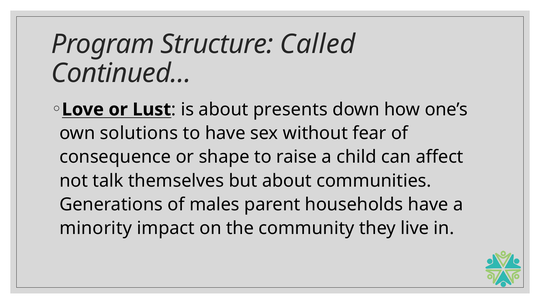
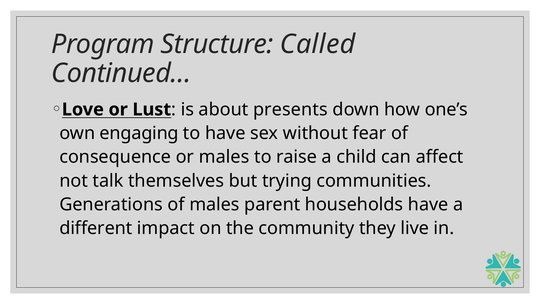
solutions: solutions -> engaging
or shape: shape -> males
but about: about -> trying
minority: minority -> different
